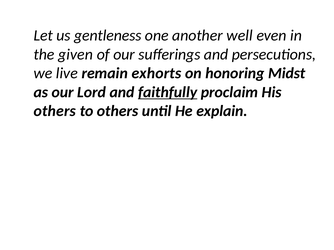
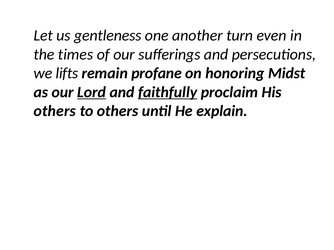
well: well -> turn
given: given -> times
live: live -> lifts
exhorts: exhorts -> profane
Lord underline: none -> present
